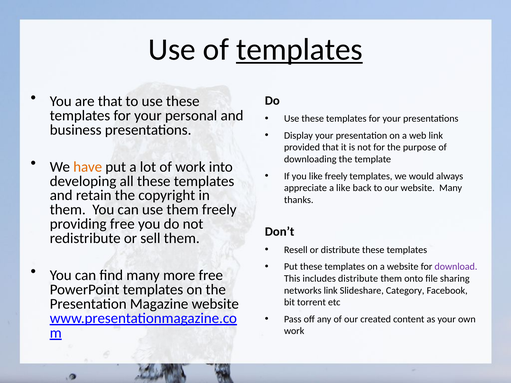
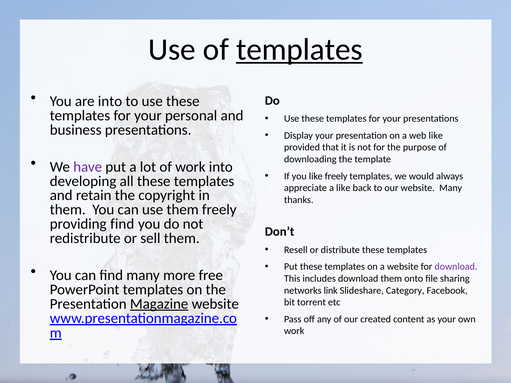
are that: that -> into
web link: link -> like
have colour: orange -> purple
providing free: free -> find
includes distribute: distribute -> download
Magazine underline: none -> present
